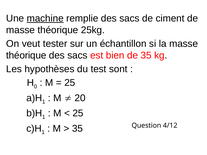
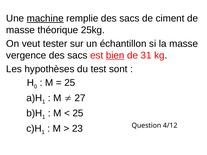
théorique at (26, 55): théorique -> vergence
bien underline: none -> present
de 35: 35 -> 31
20: 20 -> 27
35 at (77, 129): 35 -> 23
